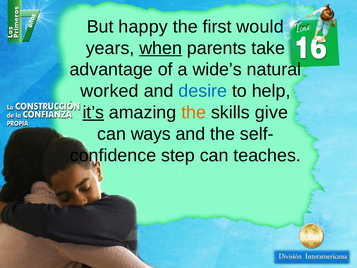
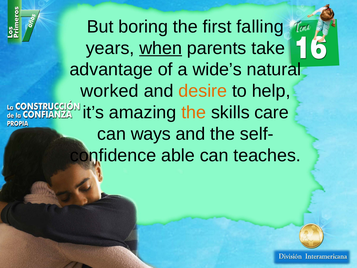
happy: happy -> boring
would: would -> falling
desire colour: blue -> orange
it’s underline: present -> none
give: give -> care
step: step -> able
